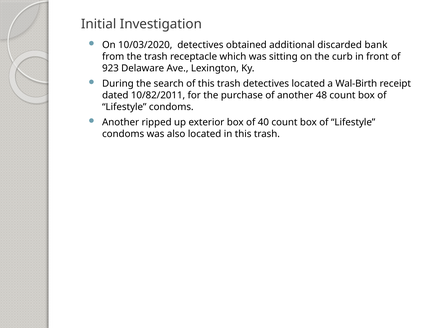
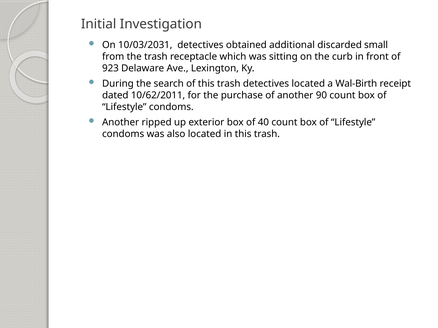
10/03/2020: 10/03/2020 -> 10/03/2031
bank: bank -> small
10/82/2011: 10/82/2011 -> 10/62/2011
48: 48 -> 90
